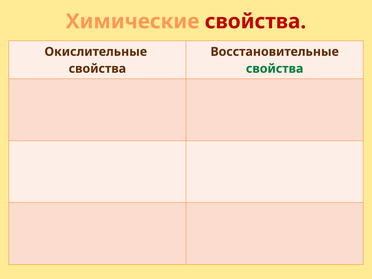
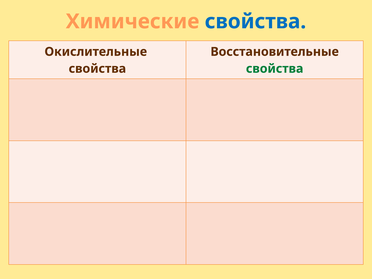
свойства at (255, 21) colour: red -> blue
